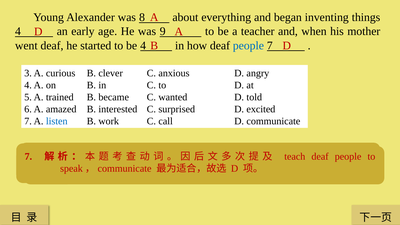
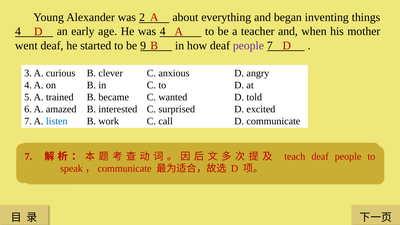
8: 8 -> 2
was 9: 9 -> 4
be 4: 4 -> 9
people at (248, 45) colour: blue -> purple
